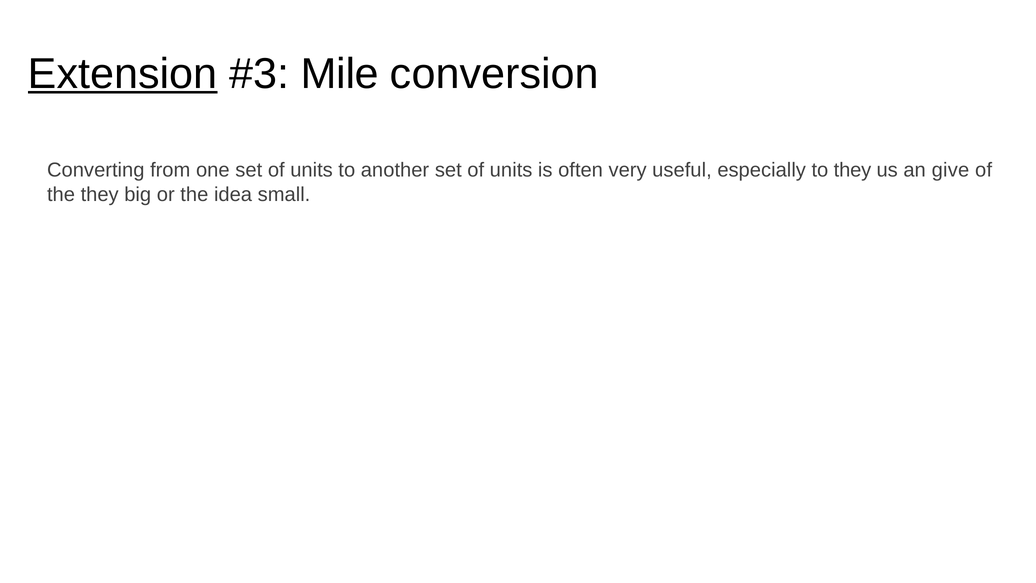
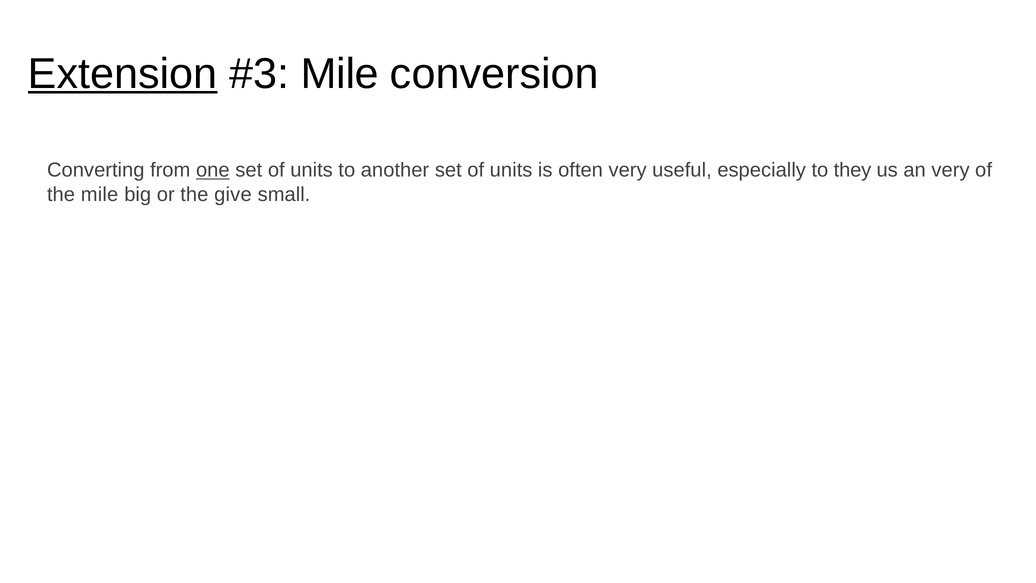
one underline: none -> present
an give: give -> very
the they: they -> mile
idea: idea -> give
